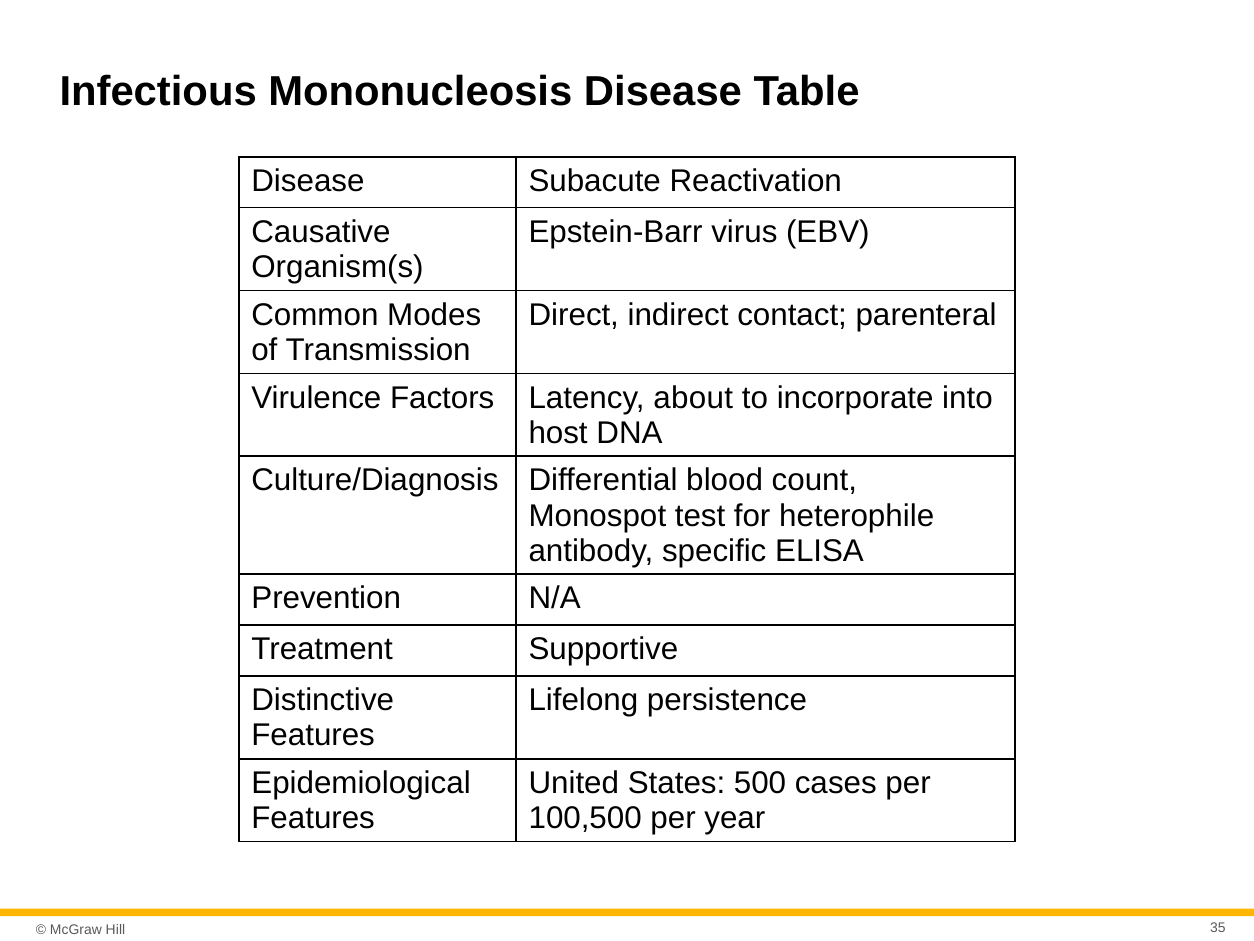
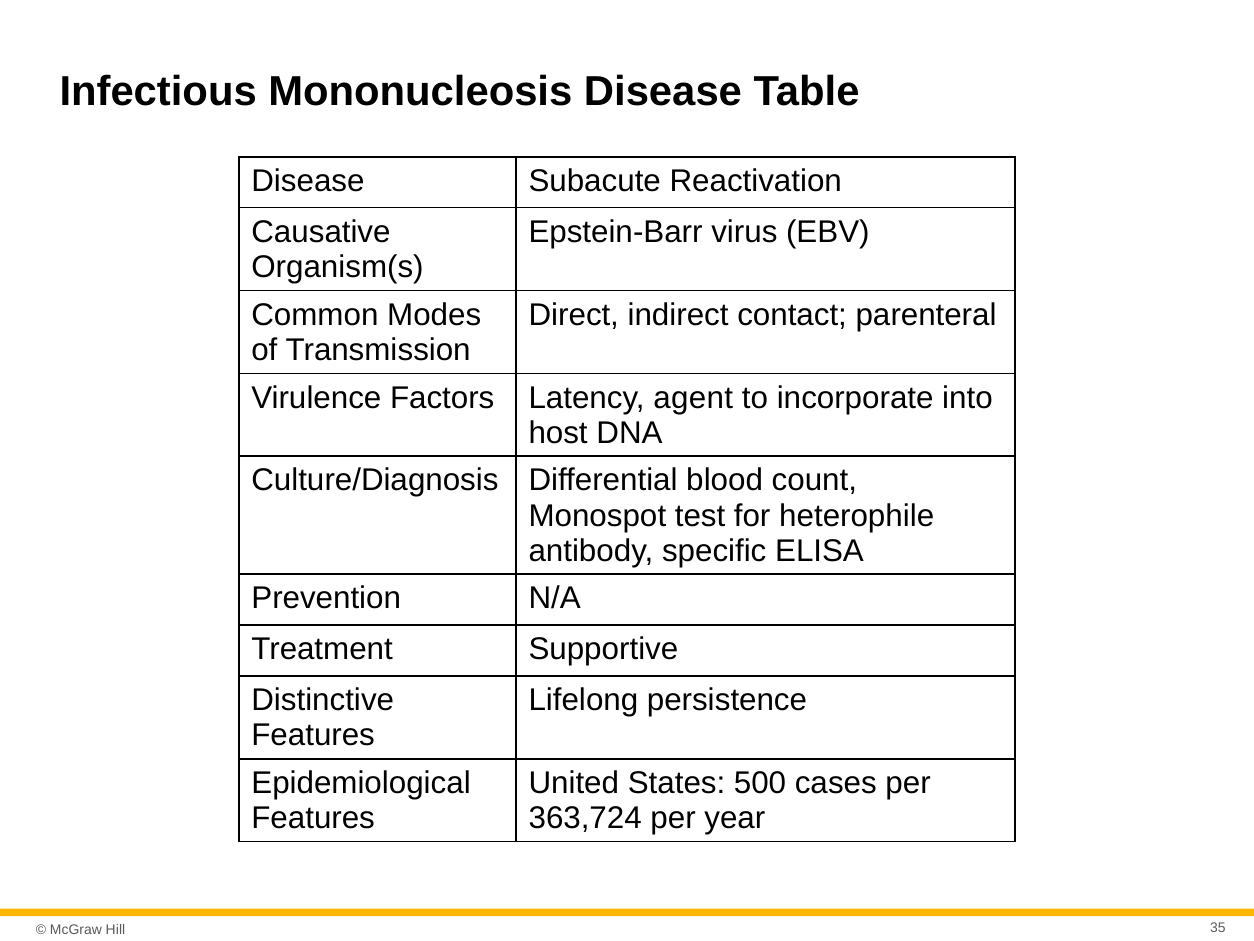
about: about -> agent
100,500: 100,500 -> 363,724
